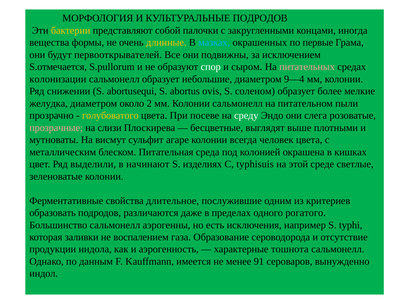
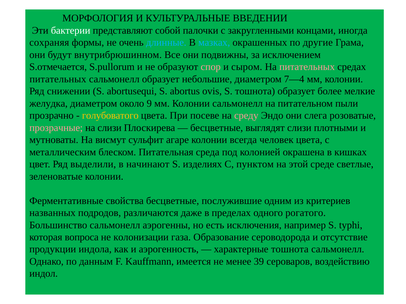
КУЛЬТУРАЛЬНЫЕ ПОДРОДОВ: ПОДРОДОВ -> ВВЕДЕНИИ
бактерии colour: yellow -> white
вещества: вещества -> сохраняя
длинные colour: yellow -> light blue
первые: первые -> другие
первооткрывателей: первооткрывателей -> внутрибрюшинном
спор colour: white -> pink
колонизации at (58, 79): колонизации -> питательных
9—4: 9—4 -> 7—4
S соленом: соленом -> тошнота
2: 2 -> 9
среду colour: white -> pink
выглядят выше: выше -> слизи
typhisuis: typhisuis -> пунктом
свойства длительное: длительное -> бесцветные
образовать: образовать -> названных
заливки: заливки -> вопроса
воспалением: воспалением -> колонизации
91: 91 -> 39
вынужденно: вынужденно -> воздействию
